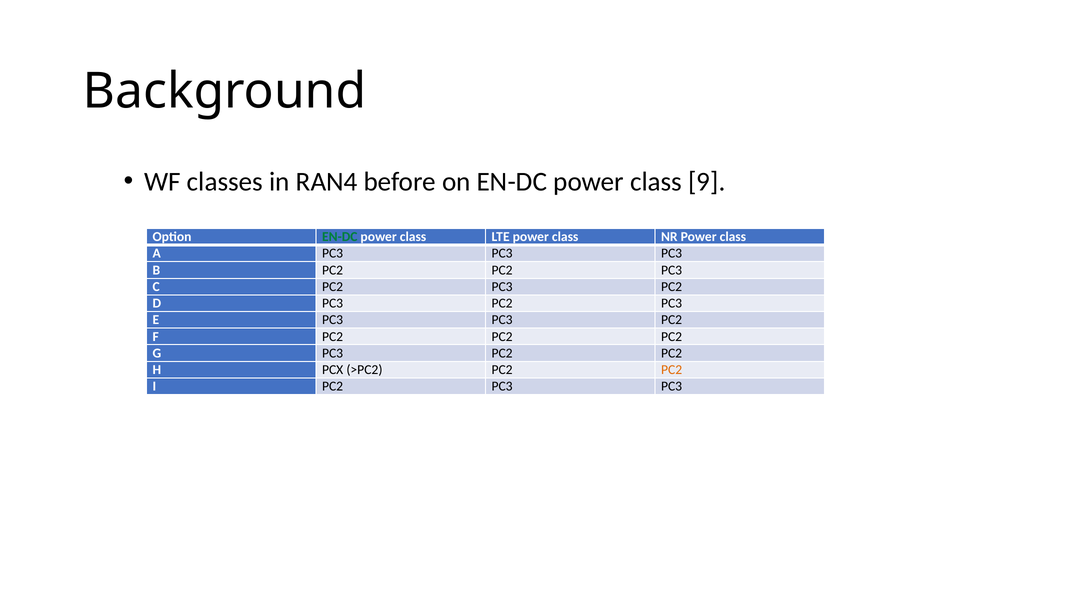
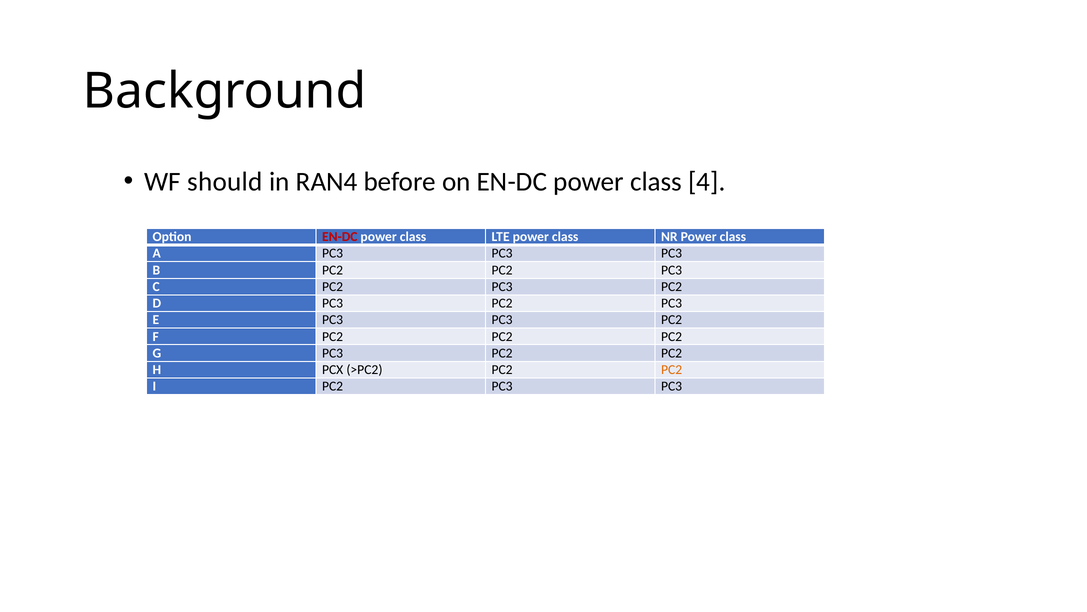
classes: classes -> should
9: 9 -> 4
EN-DC at (340, 237) colour: green -> red
